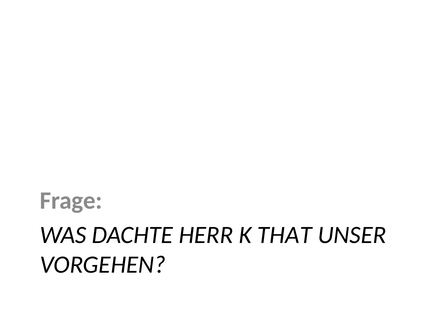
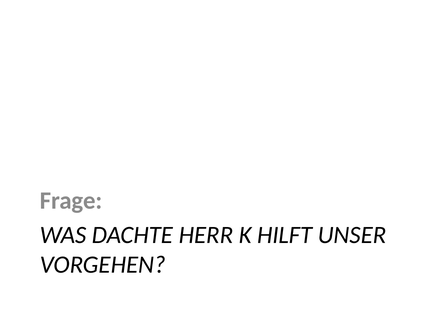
THAT: THAT -> HILFT
